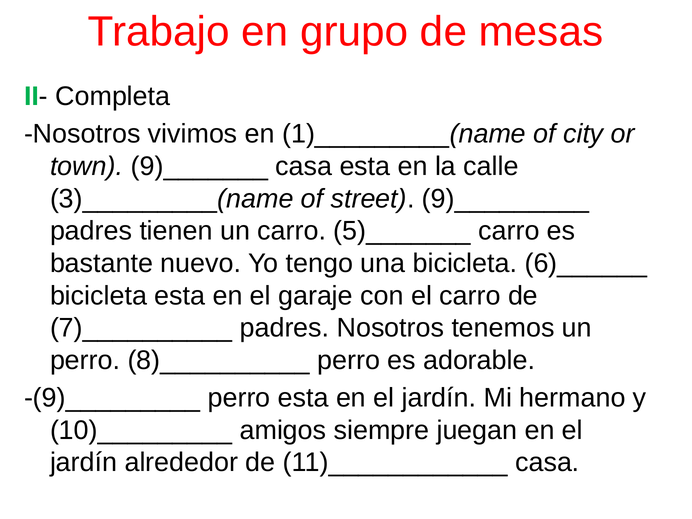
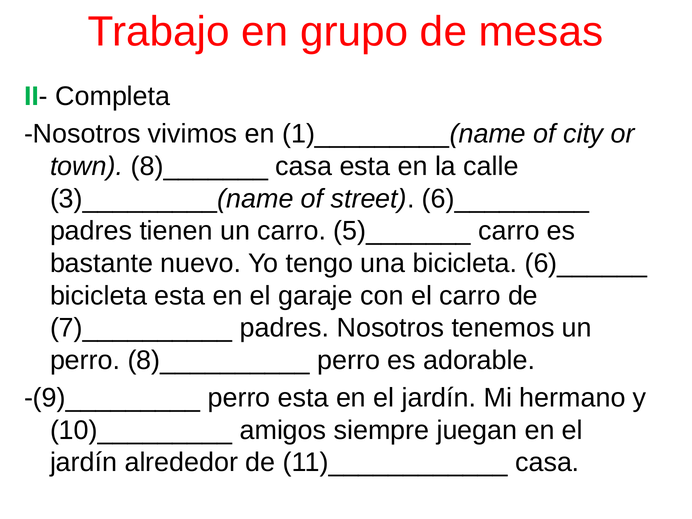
9)_______: 9)_______ -> 8)_______
9)_________: 9)_________ -> 6)_________
